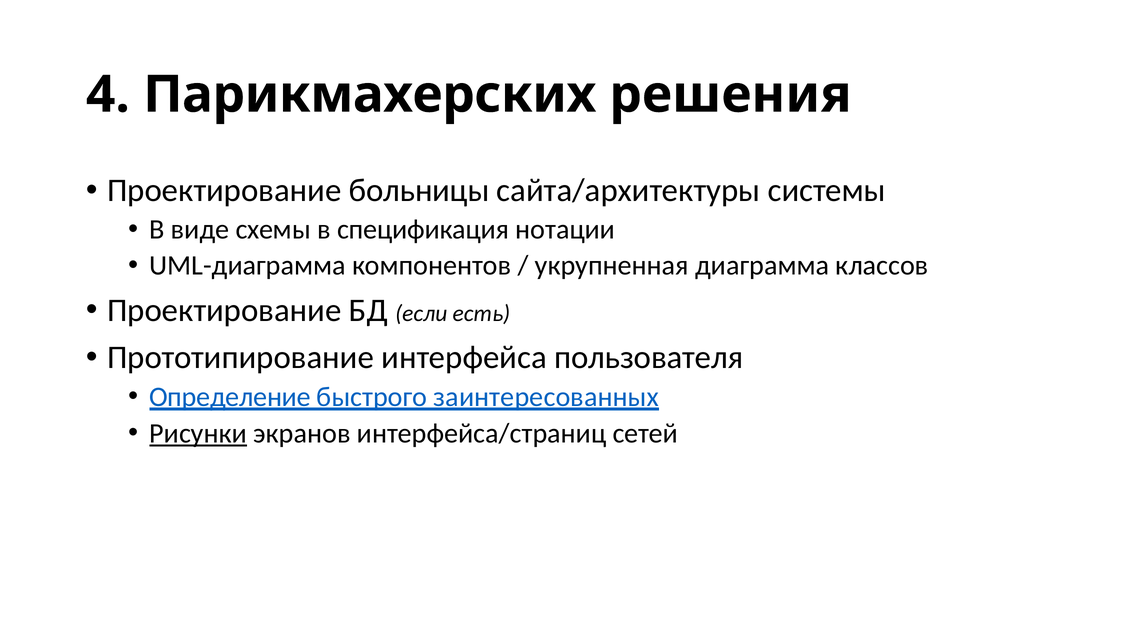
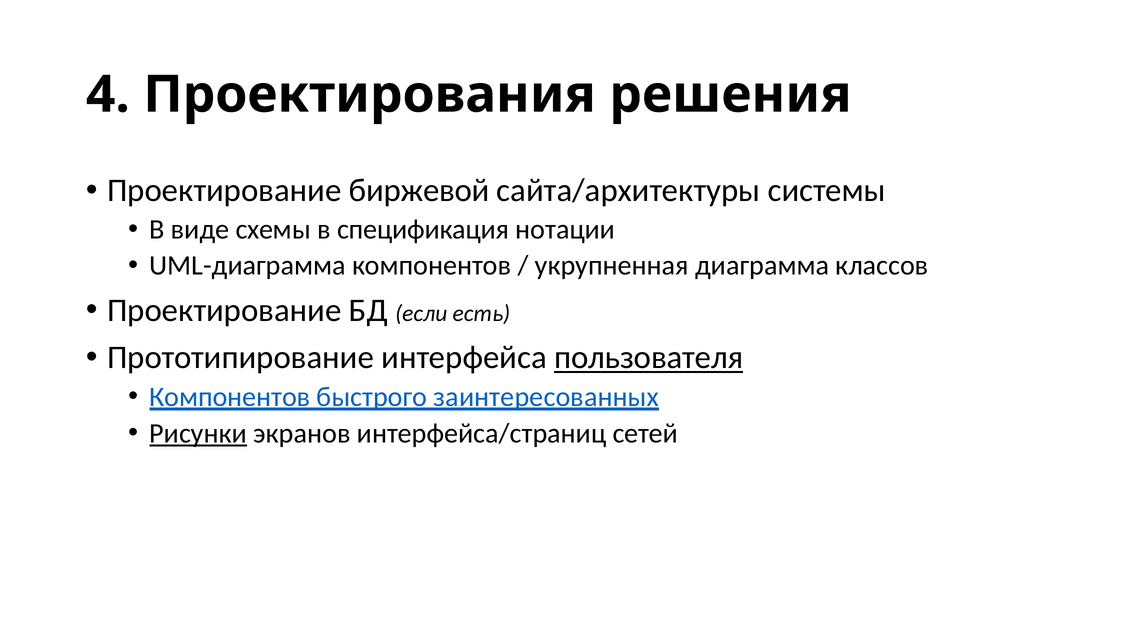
Парикмахерских: Парикмахерских -> Проектирования
больницы: больницы -> биржевой
пользователя underline: none -> present
Определение at (230, 397): Определение -> Компонентов
